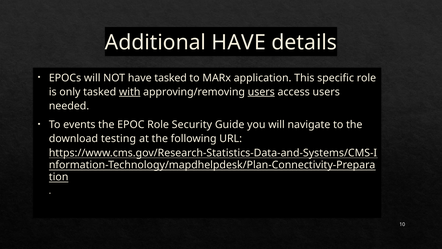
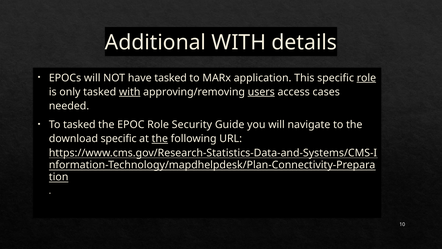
Additional HAVE: HAVE -> WITH
role at (366, 78) underline: none -> present
access users: users -> cases
To events: events -> tasked
download testing: testing -> specific
the at (160, 139) underline: none -> present
